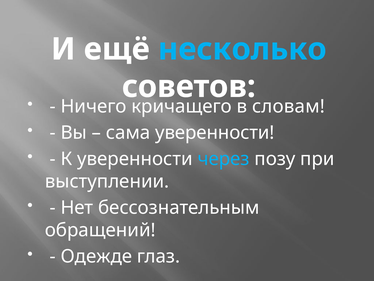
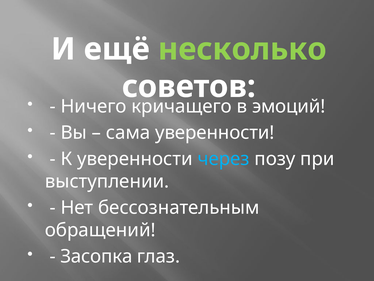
несколько colour: light blue -> light green
словам: словам -> эмоций
Одежде: Одежде -> Засопка
